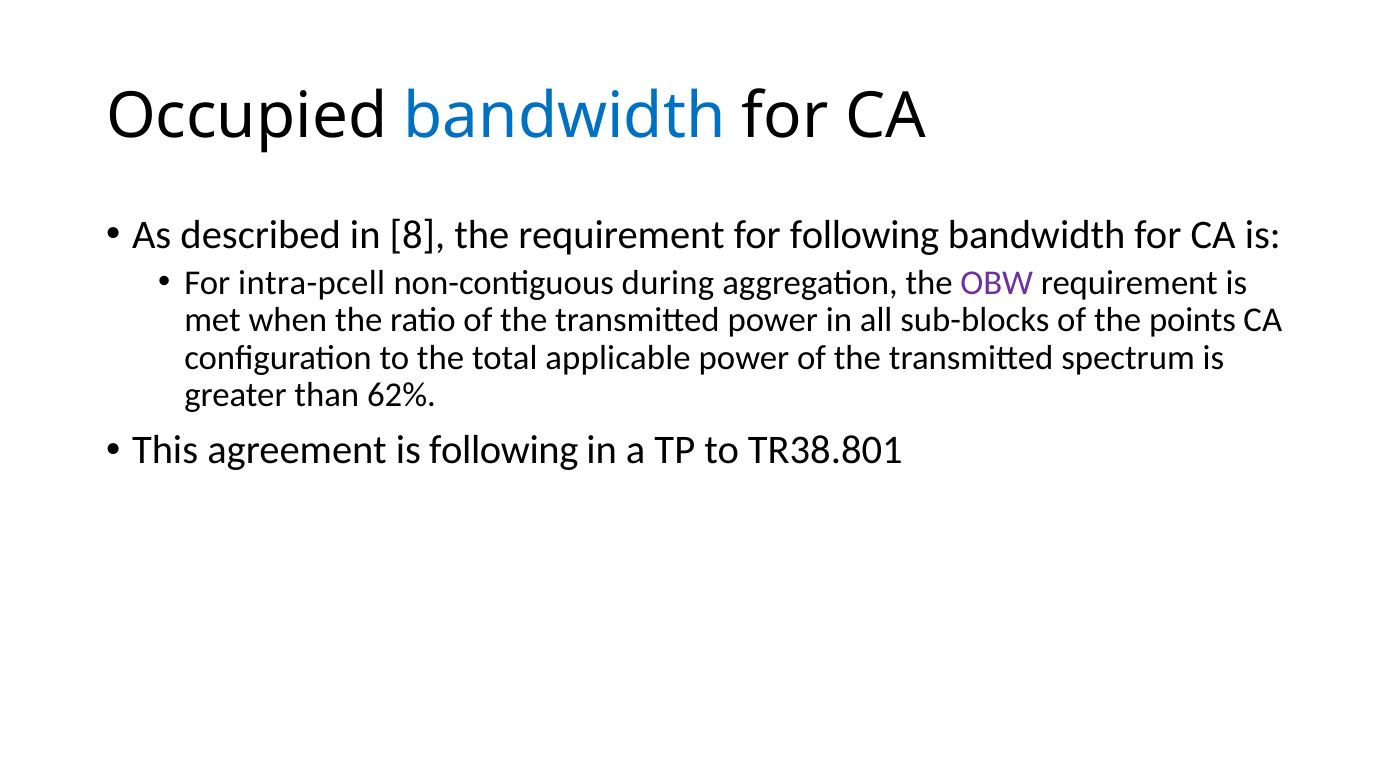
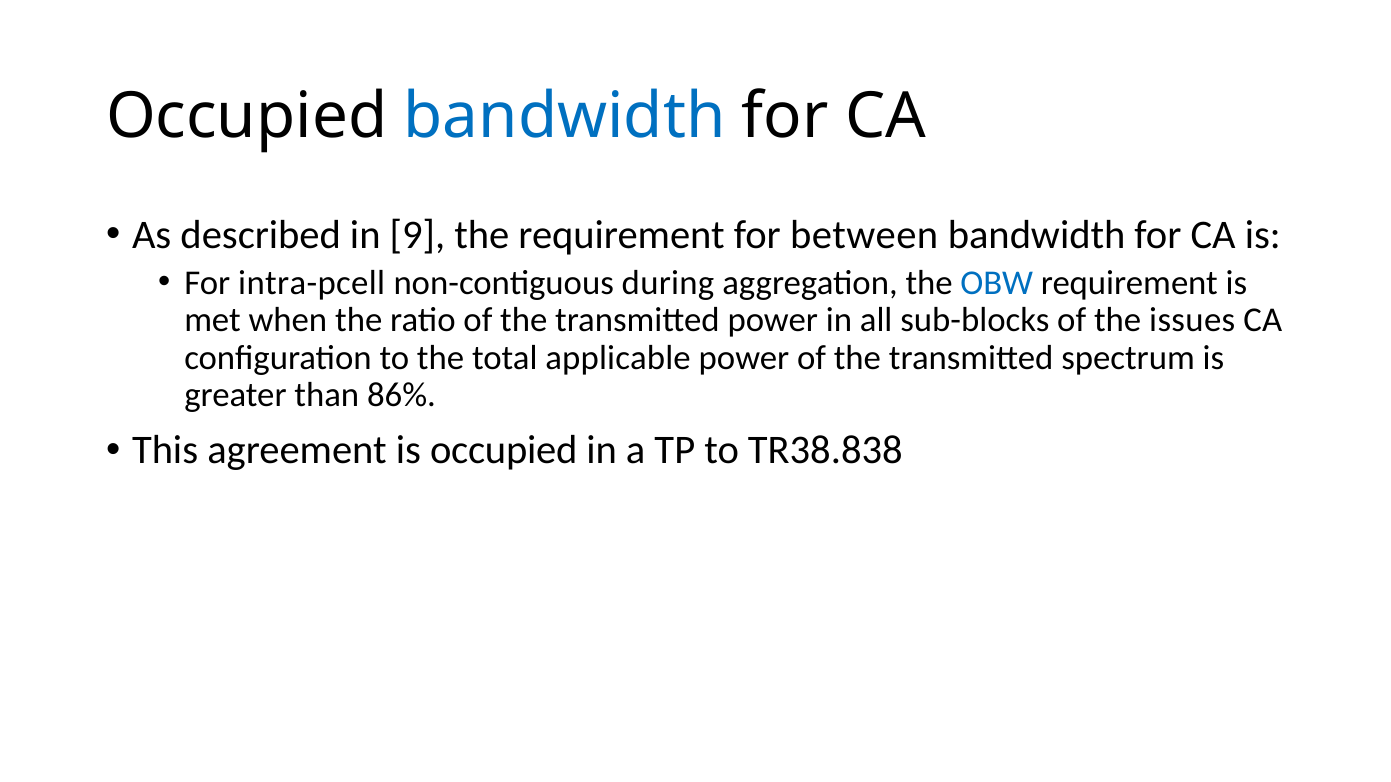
8: 8 -> 9
for following: following -> between
OBW colour: purple -> blue
points: points -> issues
62%: 62% -> 86%
is following: following -> occupied
TR38.801: TR38.801 -> TR38.838
